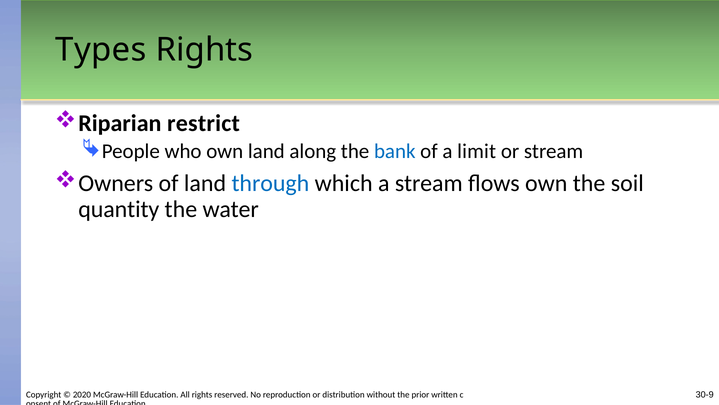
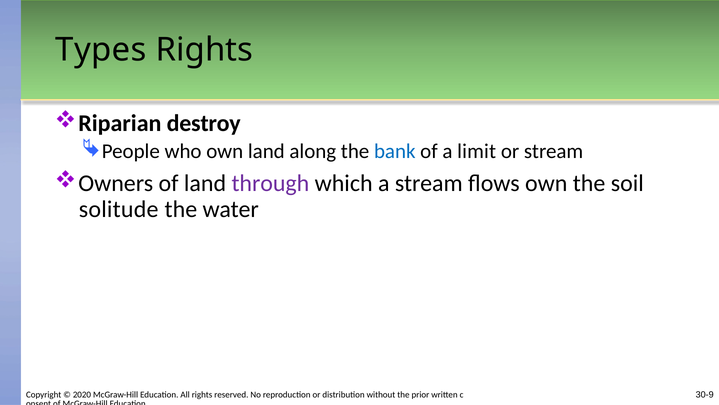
restrict: restrict -> destroy
through colour: blue -> purple
quantity: quantity -> solitude
